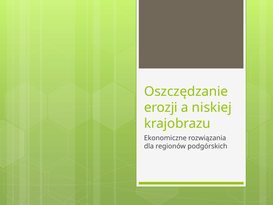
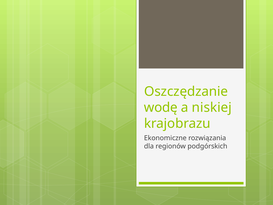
erozji: erozji -> wodę
